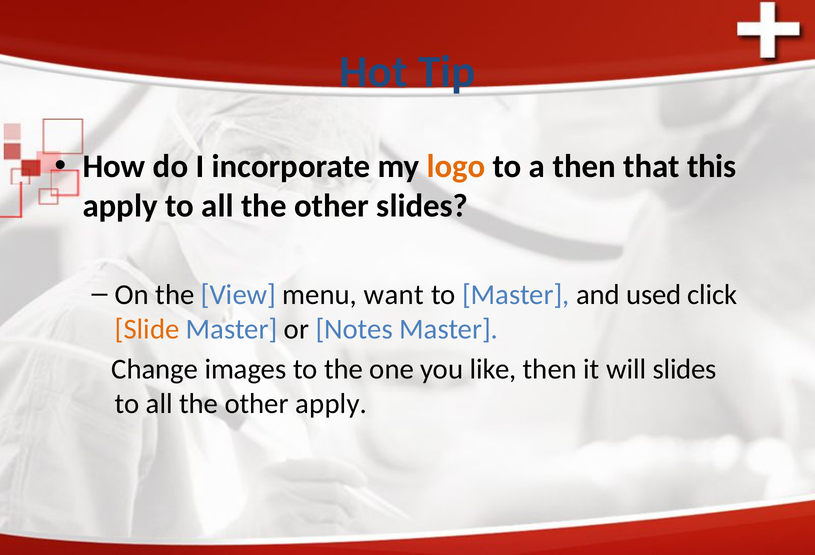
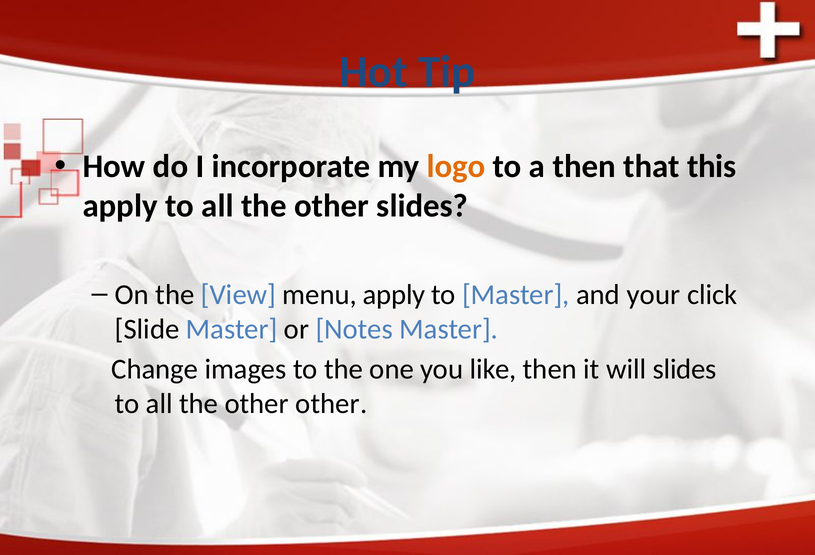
menu want: want -> apply
used: used -> your
Slide colour: orange -> black
other apply: apply -> other
